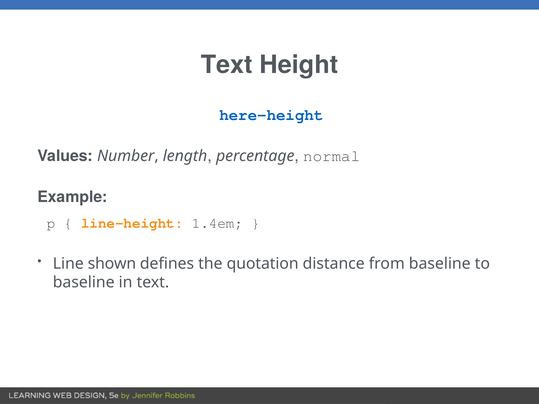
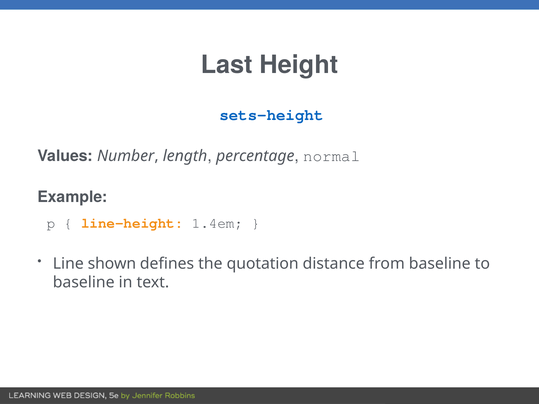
Text at (227, 65): Text -> Last
here-height: here-height -> sets-height
